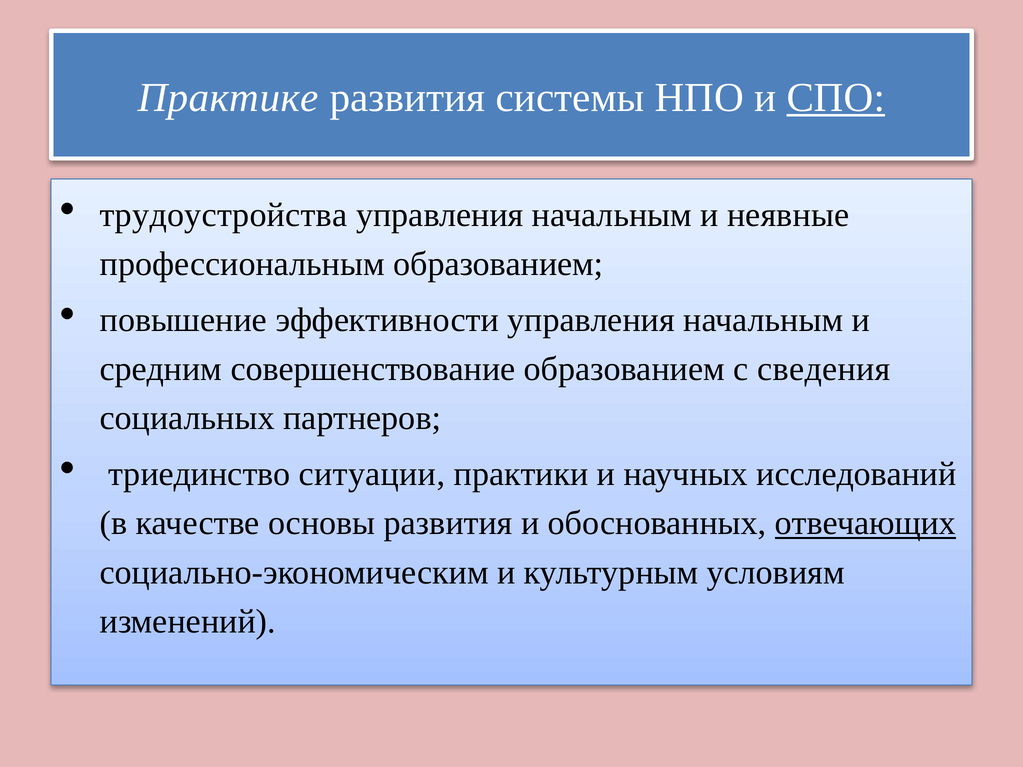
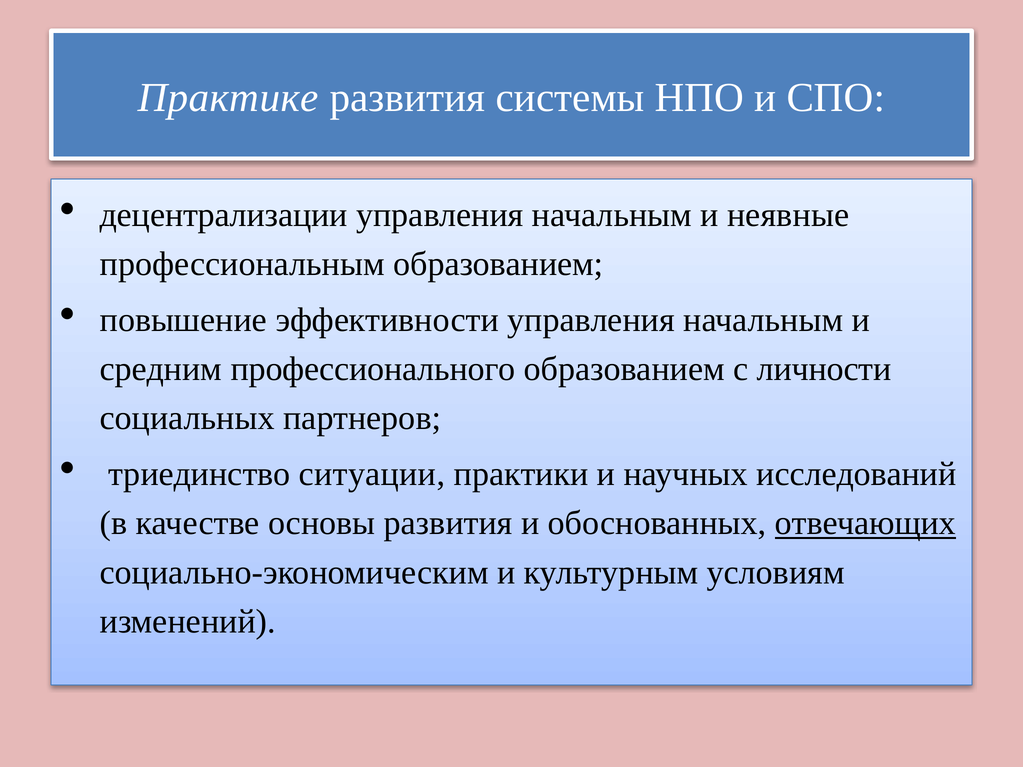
СПО underline: present -> none
трудоустройства: трудоустройства -> децентрализации
совершенствование: совершенствование -> профессионального
сведения: сведения -> личности
